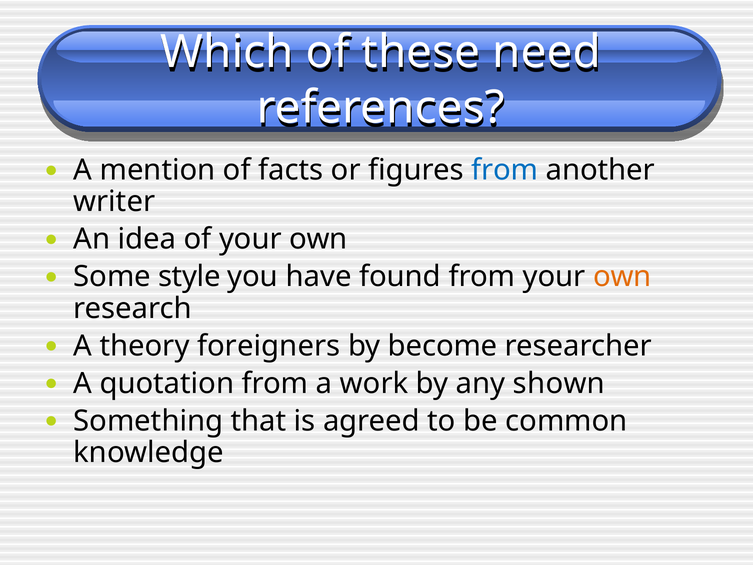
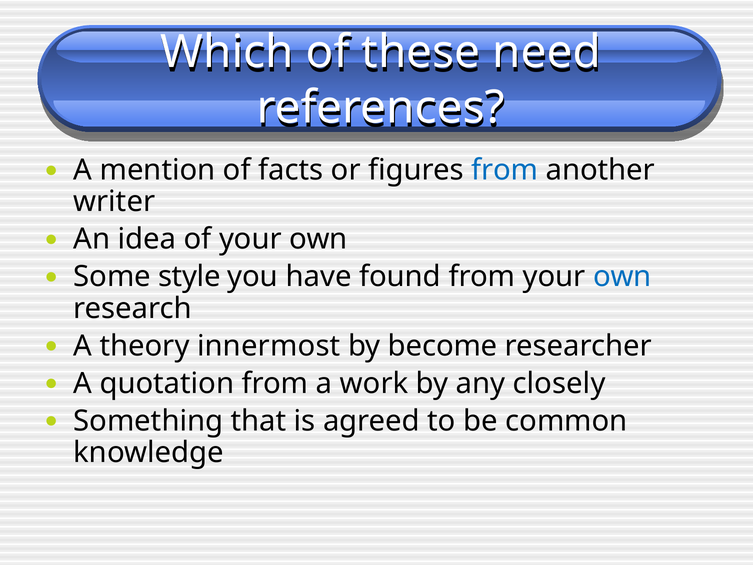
own at (622, 277) colour: orange -> blue
foreigners: foreigners -> innermost
shown: shown -> closely
